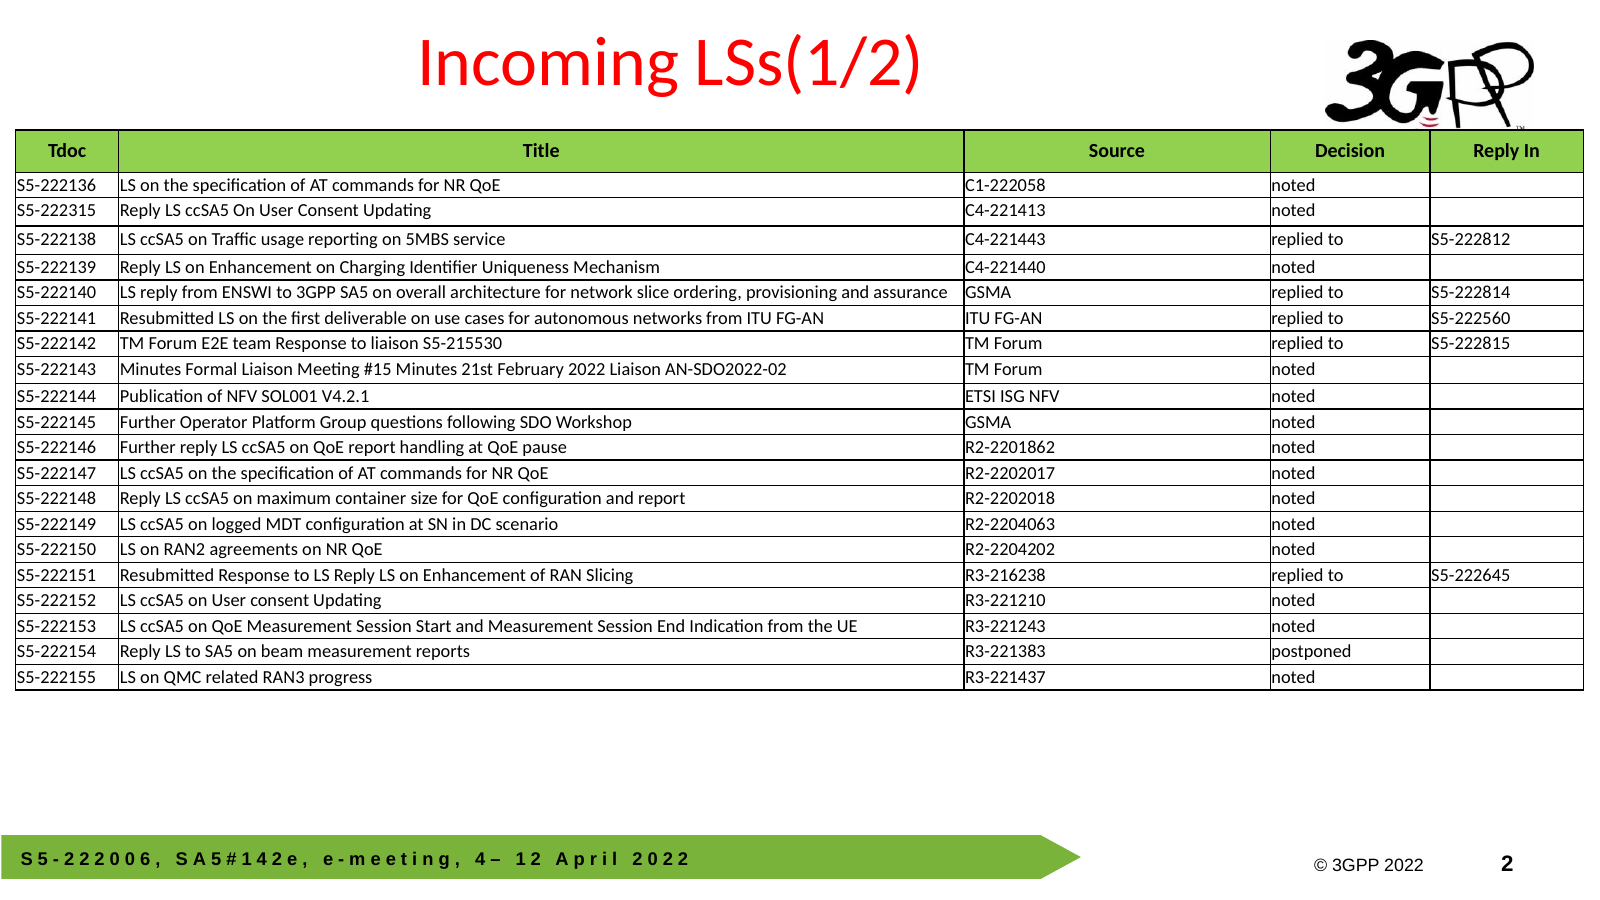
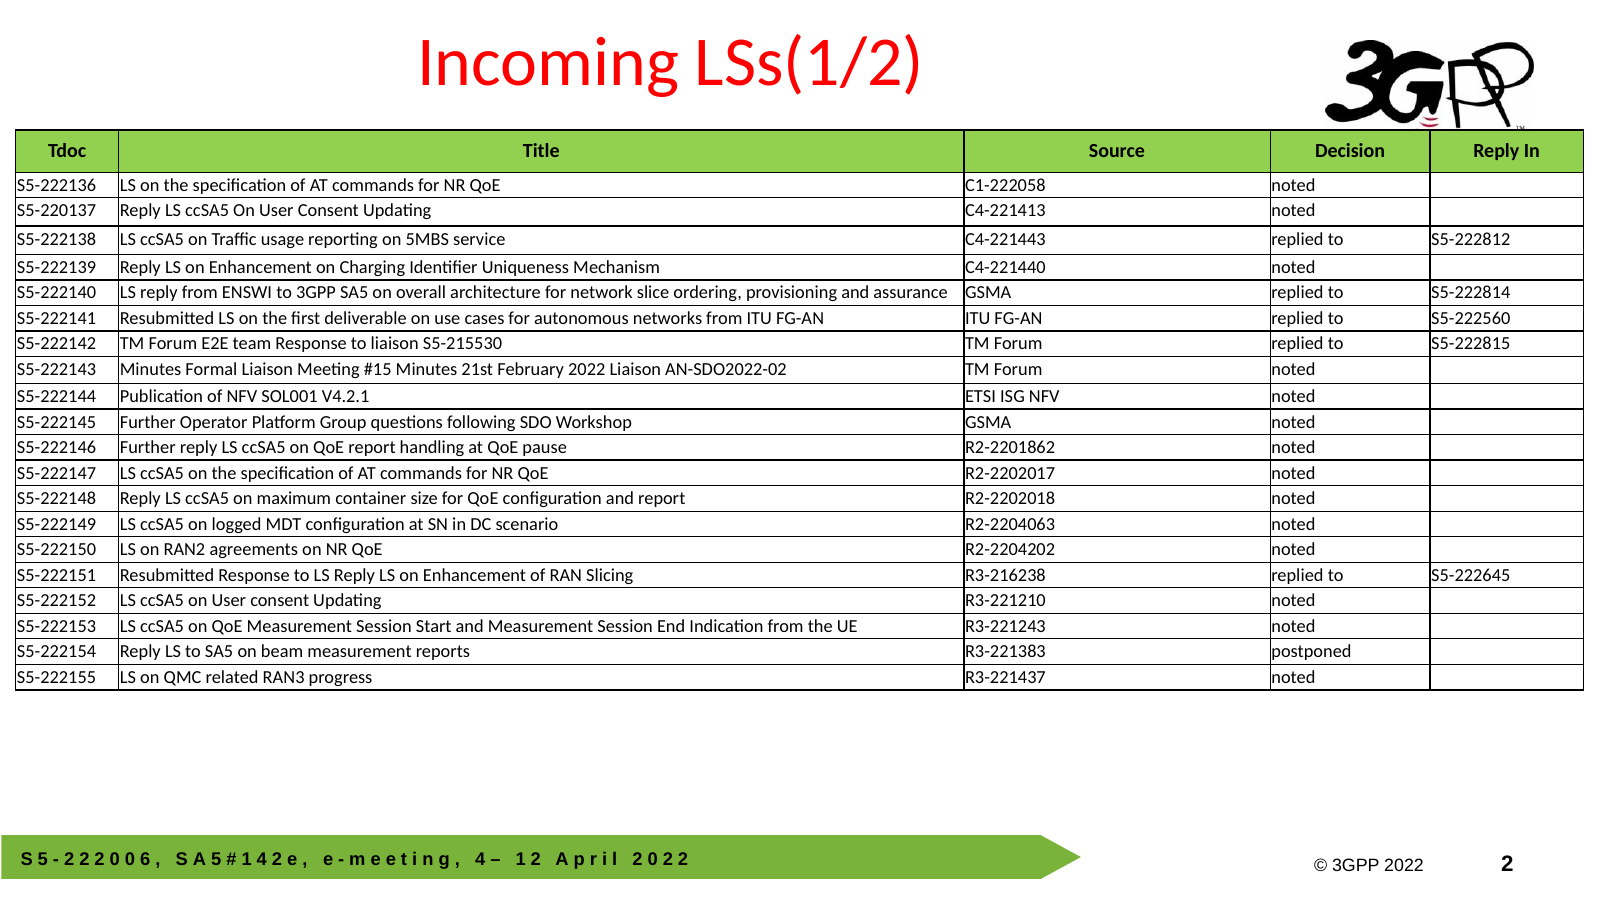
S5-222315: S5-222315 -> S5-220137
